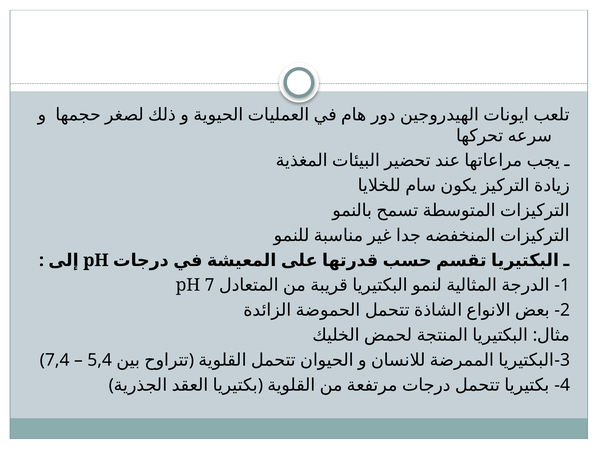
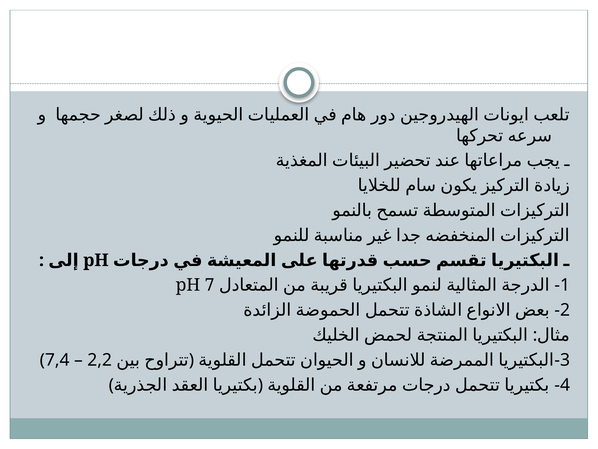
5,4: 5,4 -> 2,2
